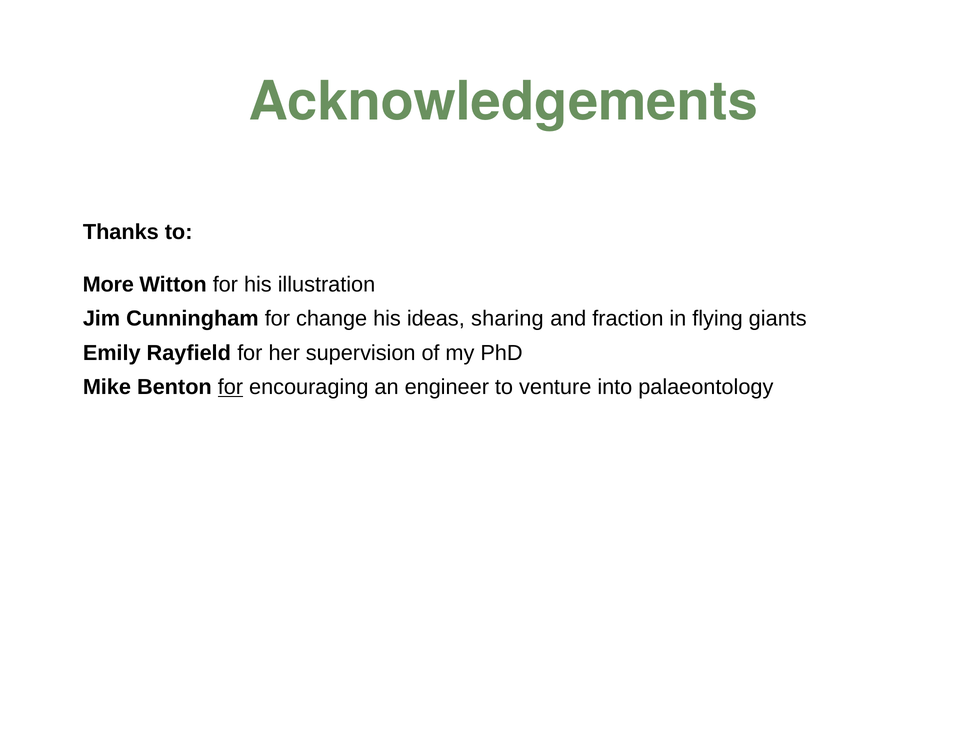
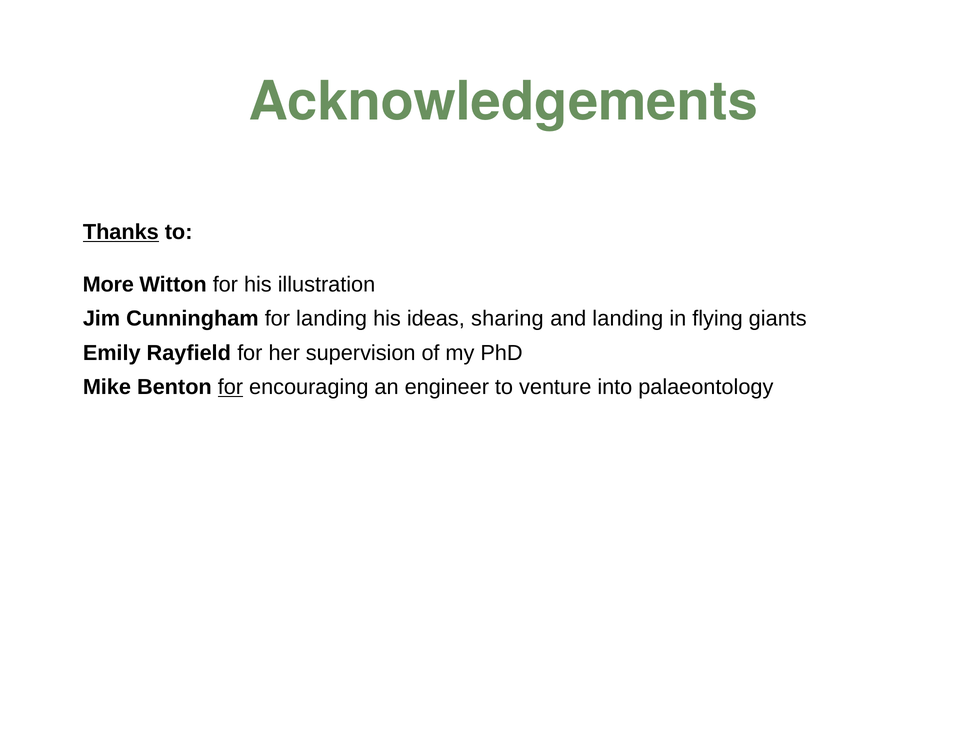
Thanks underline: none -> present
for change: change -> landing
and fraction: fraction -> landing
